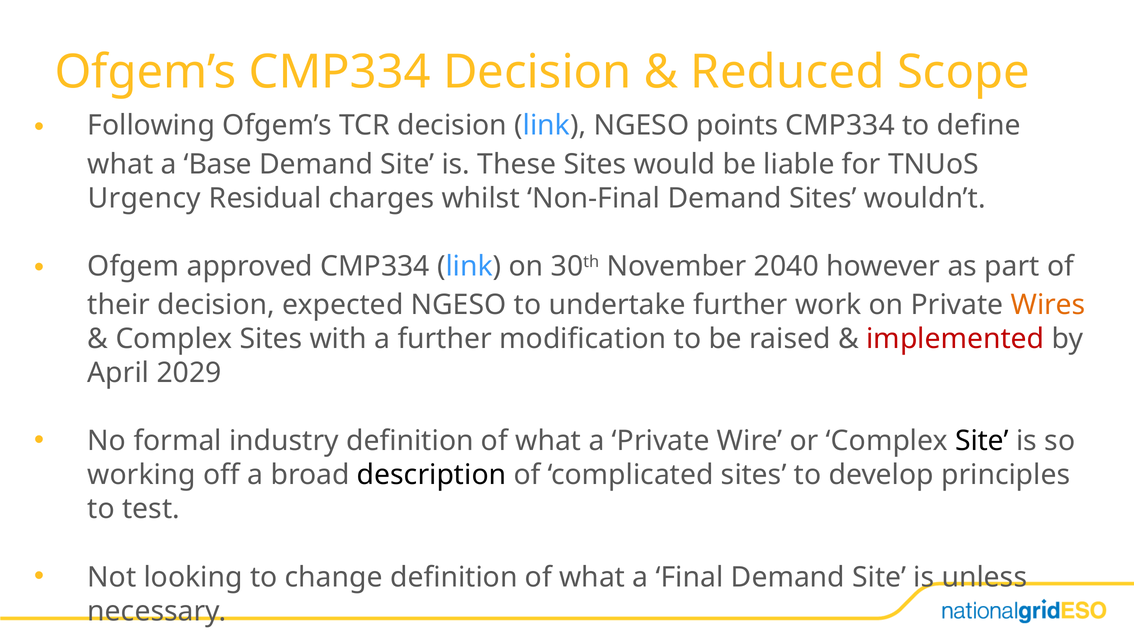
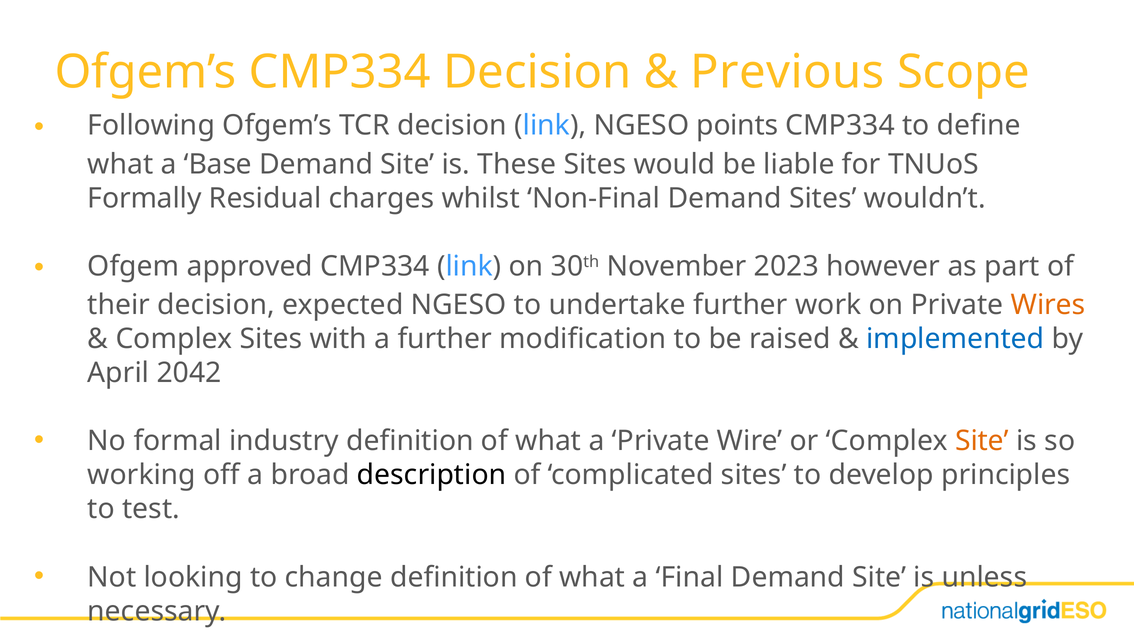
Reduced: Reduced -> Previous
Urgency: Urgency -> Formally
2040: 2040 -> 2023
implemented colour: red -> blue
2029: 2029 -> 2042
Site at (982, 441) colour: black -> orange
